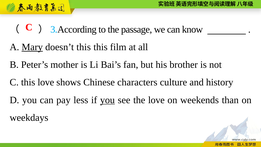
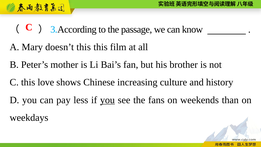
Mary underline: present -> none
characters: characters -> increasing
the love: love -> fans
